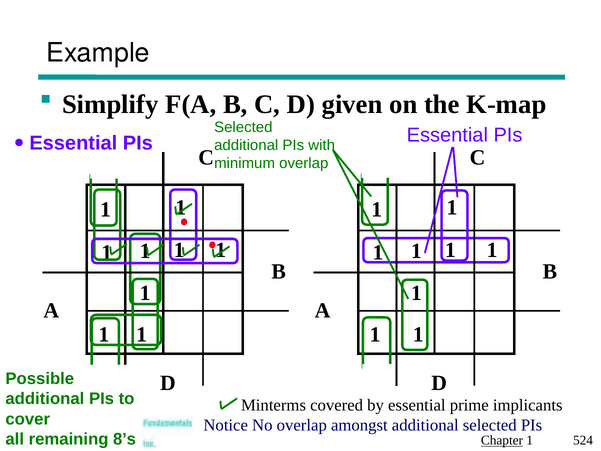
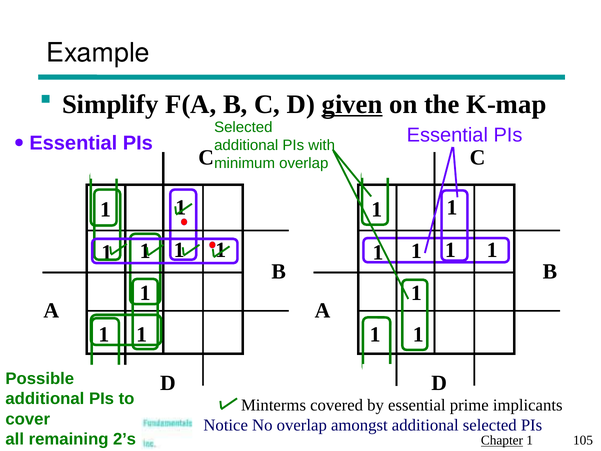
given underline: none -> present
8’s: 8’s -> 2’s
524: 524 -> 105
